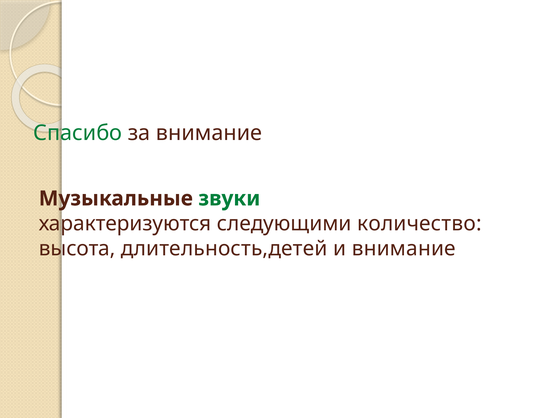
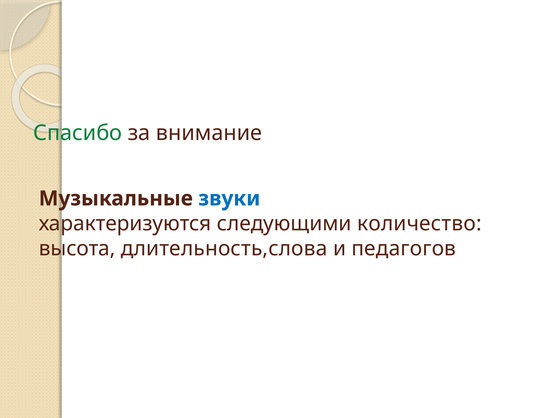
звуки colour: green -> blue
длительность,детей: длительность,детей -> длительность,слова
и внимание: внимание -> педагогов
